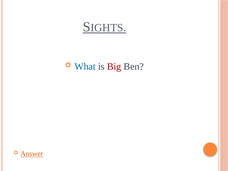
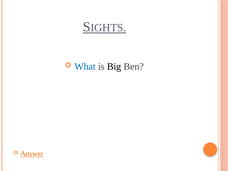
Big colour: red -> black
